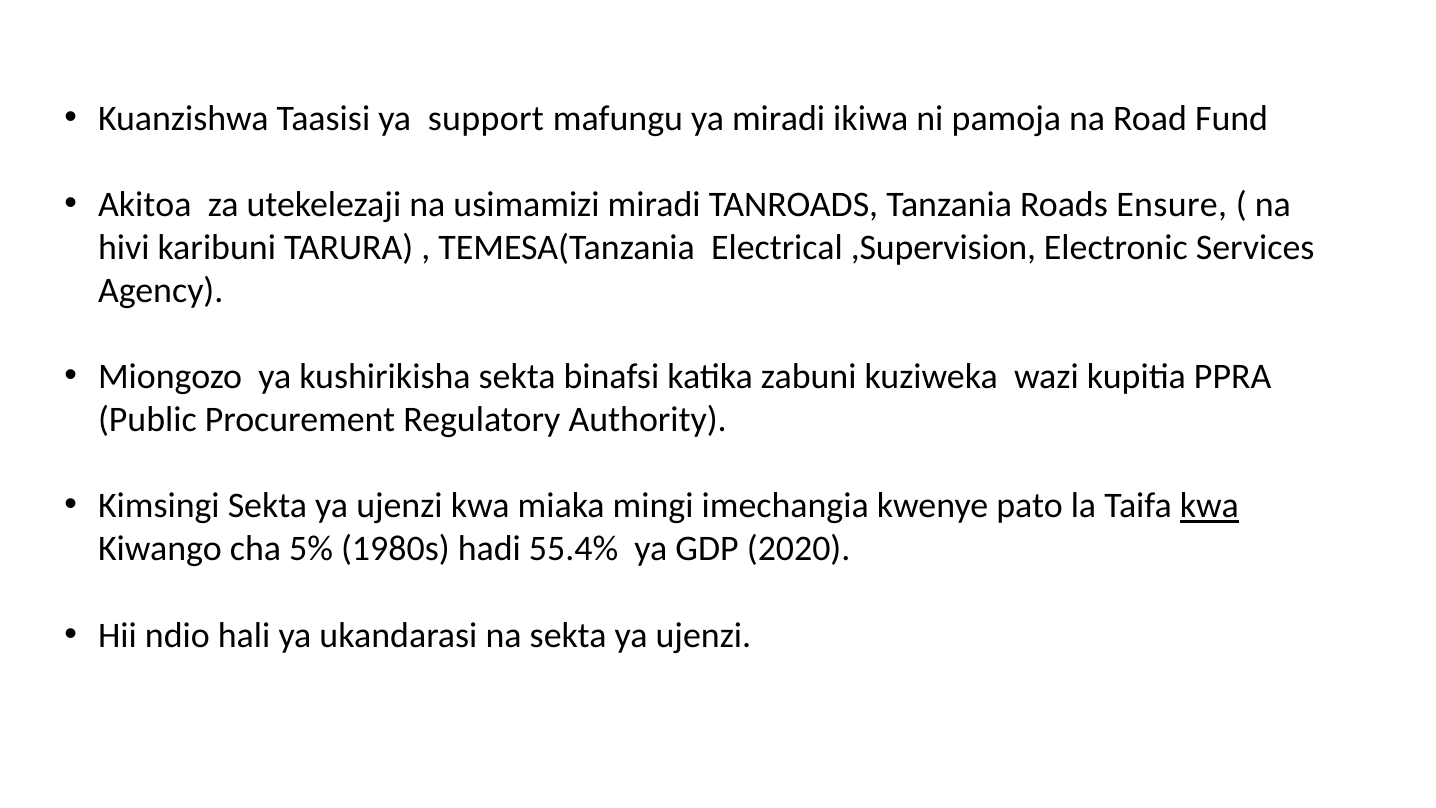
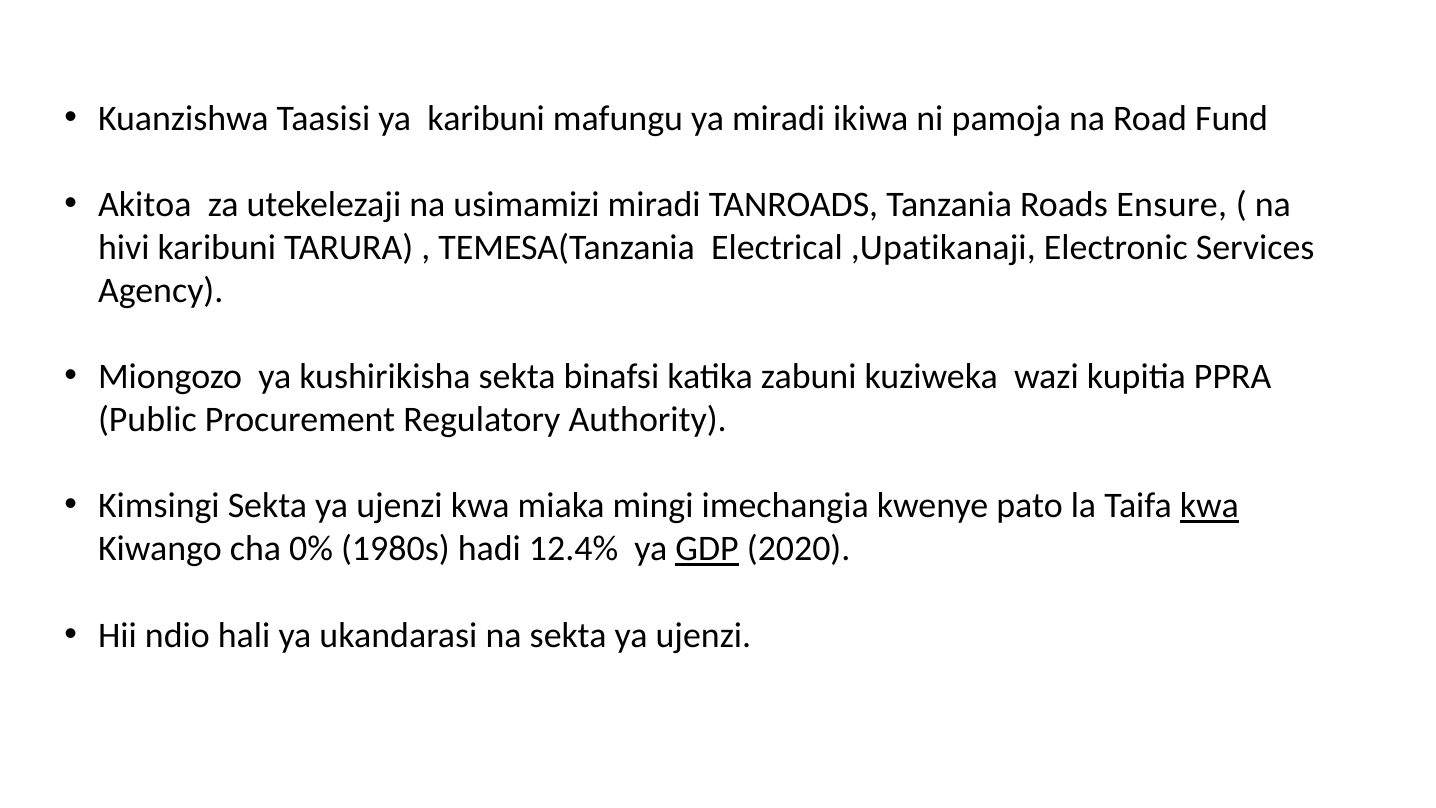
ya support: support -> karibuni
,Supervision: ,Supervision -> ,Upatikanaji
5%: 5% -> 0%
55.4%: 55.4% -> 12.4%
GDP underline: none -> present
